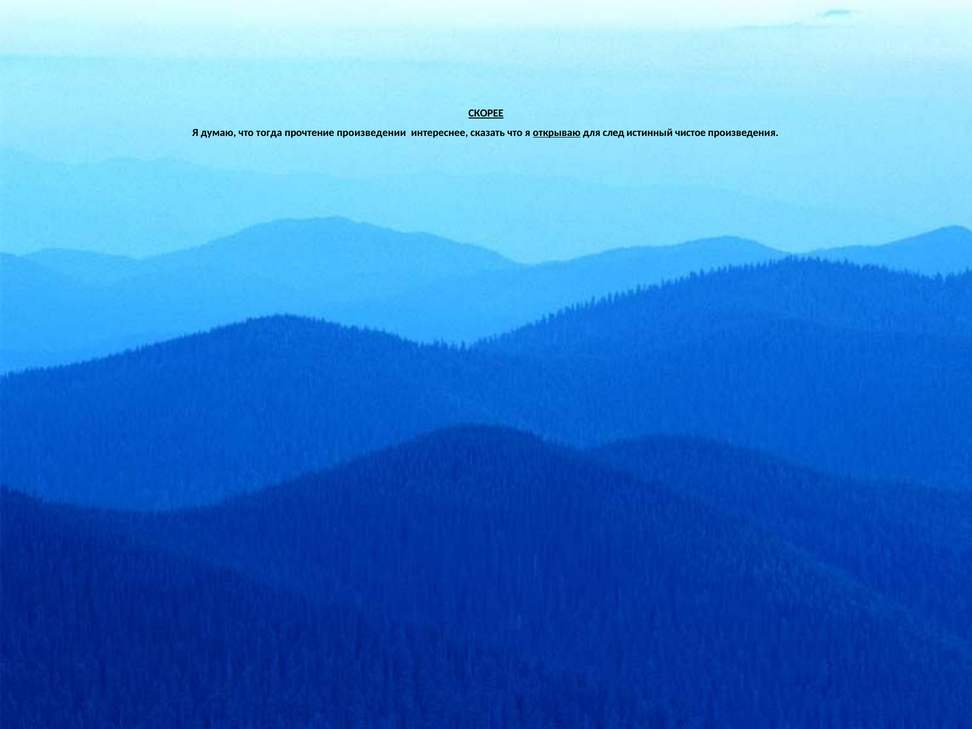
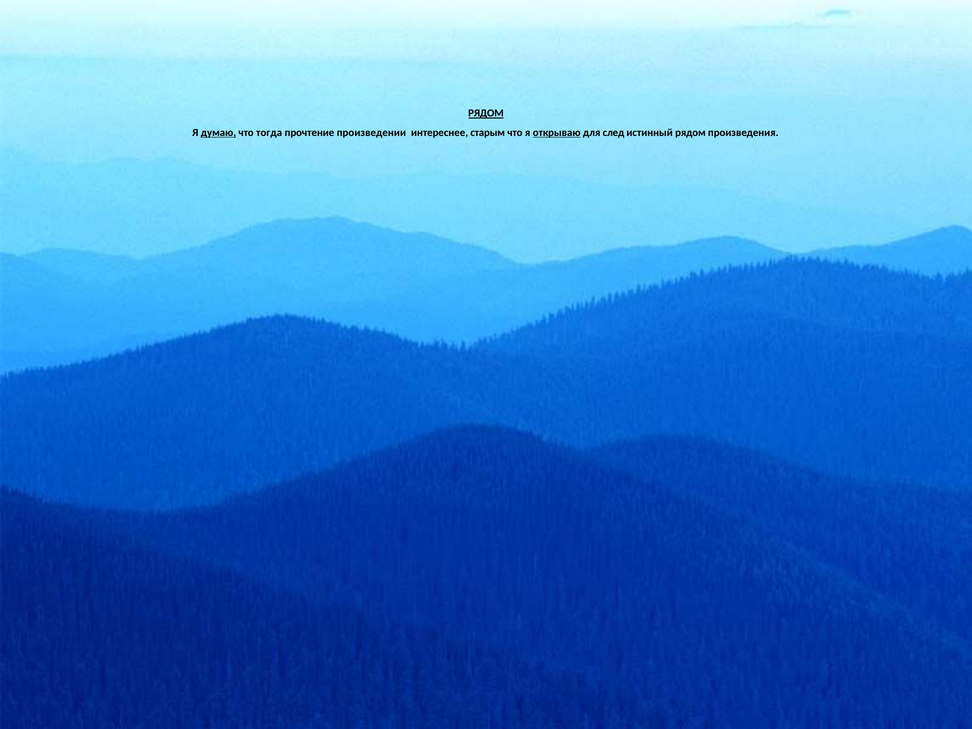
СКОРЕЕ at (486, 113): СКОРЕЕ -> РЯДОМ
думаю underline: none -> present
сказать: сказать -> старым
истинный чистое: чистое -> рядом
